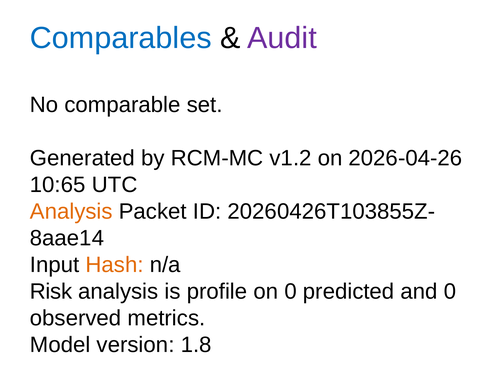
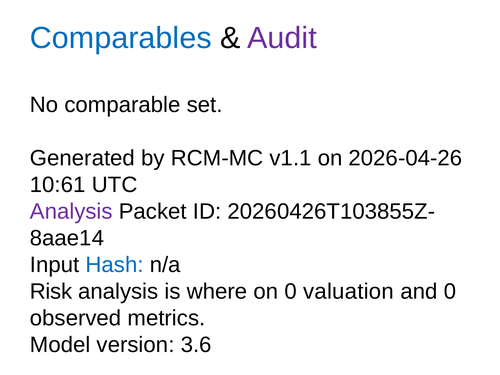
v1.2: v1.2 -> v1.1
10:65: 10:65 -> 10:61
Analysis at (71, 212) colour: orange -> purple
Hash colour: orange -> blue
profile: profile -> where
predicted: predicted -> valuation
1.8: 1.8 -> 3.6
